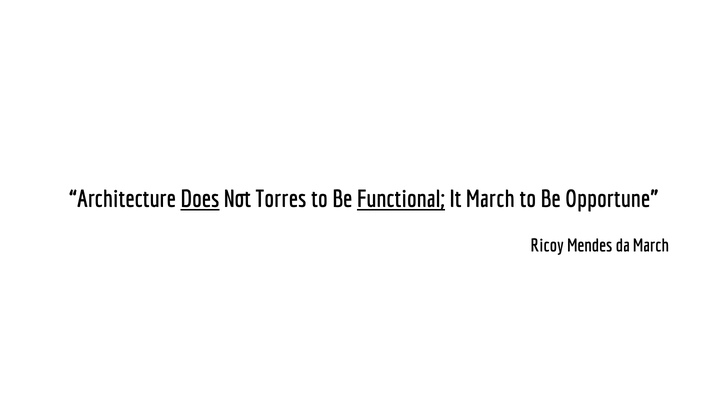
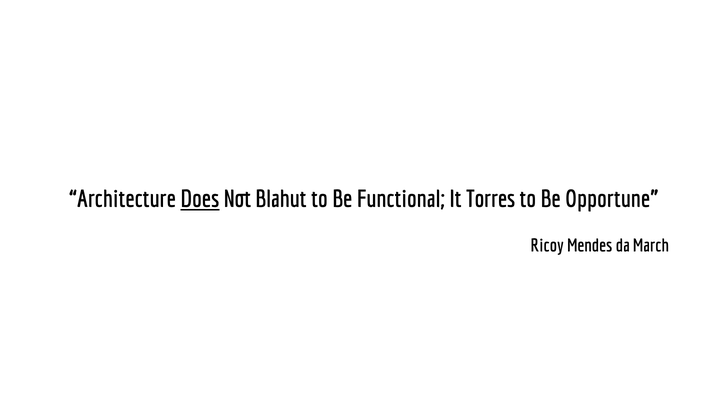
Torres: Torres -> Blahut
Functional underline: present -> none
It March: March -> Torres
